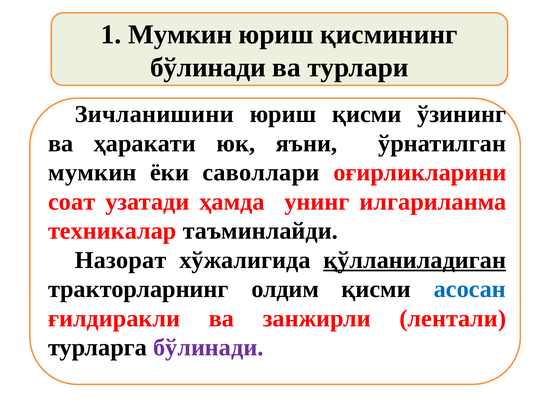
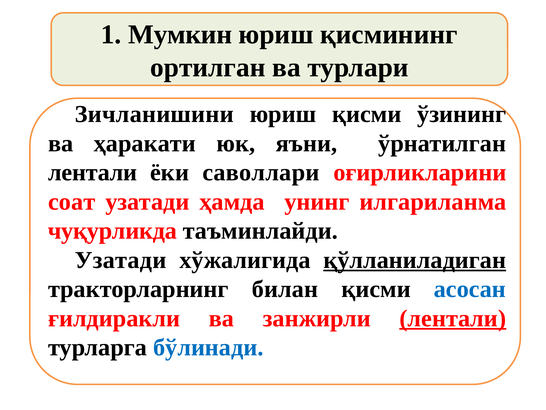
бўлинади at (208, 67): бўлинади -> ортилган
мумкин at (92, 172): мумкин -> лентали
техникалар: техникалар -> чуқурликда
Назорат at (121, 260): Назорат -> Узатади
олдим: олдим -> билан
лентали at (453, 318) underline: none -> present
бўлинади at (208, 347) colour: purple -> blue
